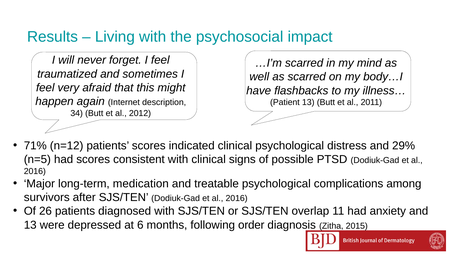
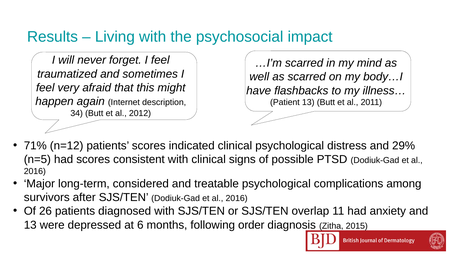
medication: medication -> considered
